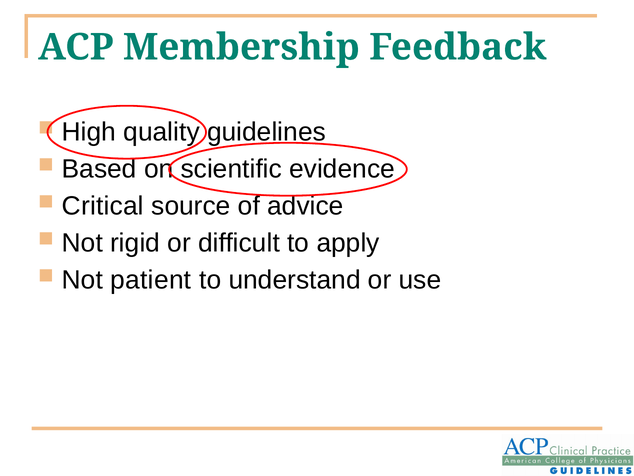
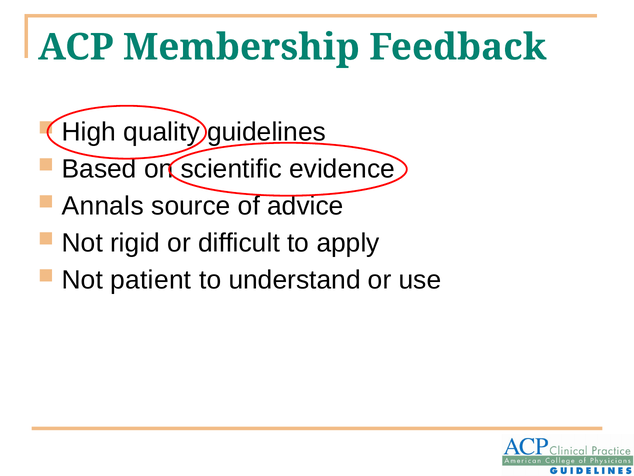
Critical: Critical -> Annals
